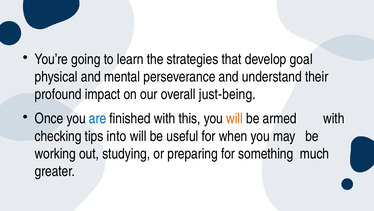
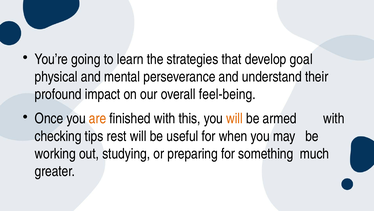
just-being: just-being -> feel-being
are colour: blue -> orange
into: into -> rest
